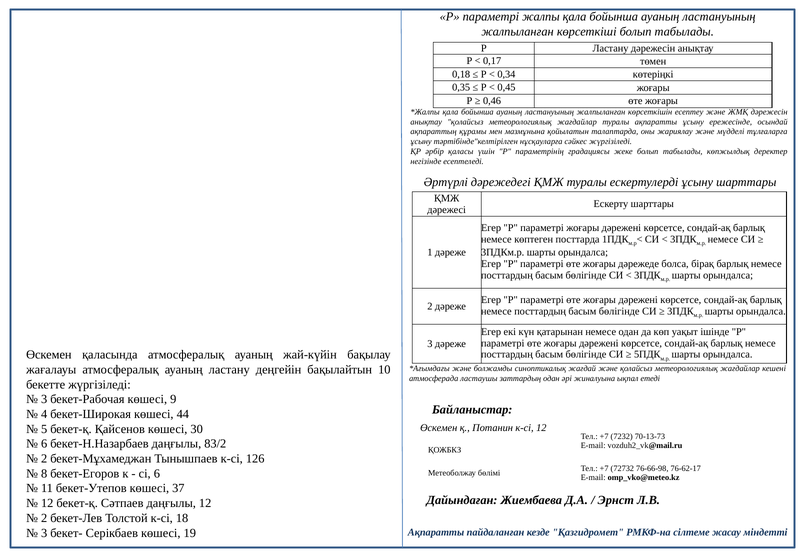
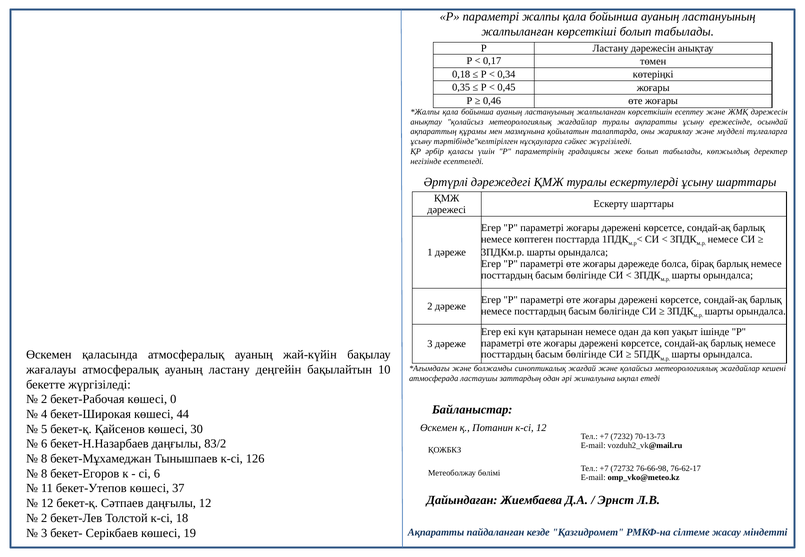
3 at (44, 400): 3 -> 2
9: 9 -> 0
2 at (44, 459): 2 -> 8
